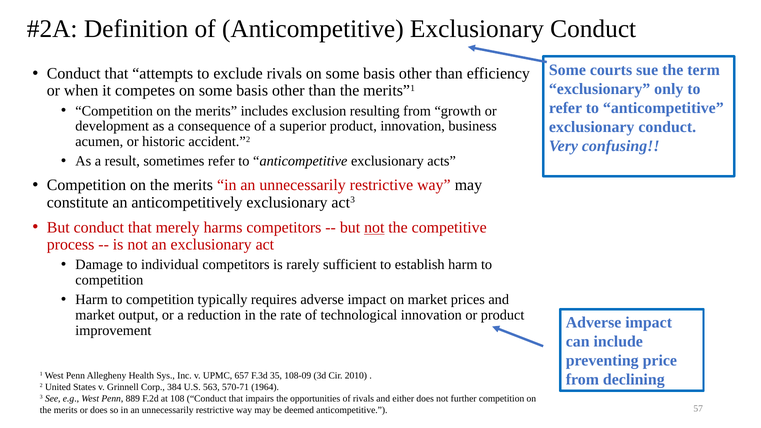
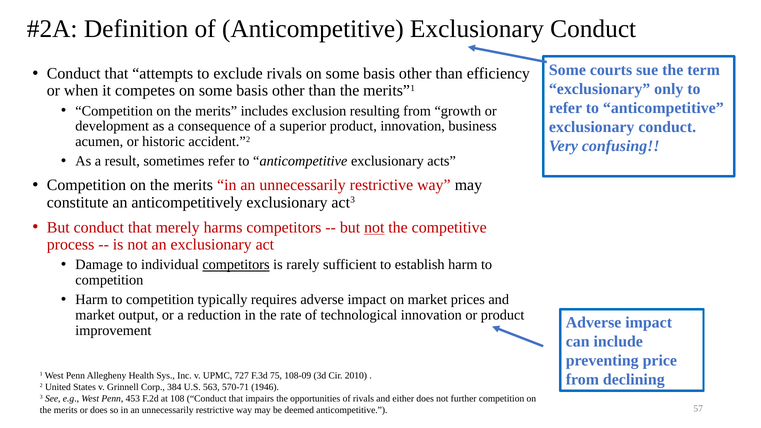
competitors at (236, 265) underline: none -> present
657: 657 -> 727
35: 35 -> 75
1964: 1964 -> 1946
889: 889 -> 453
